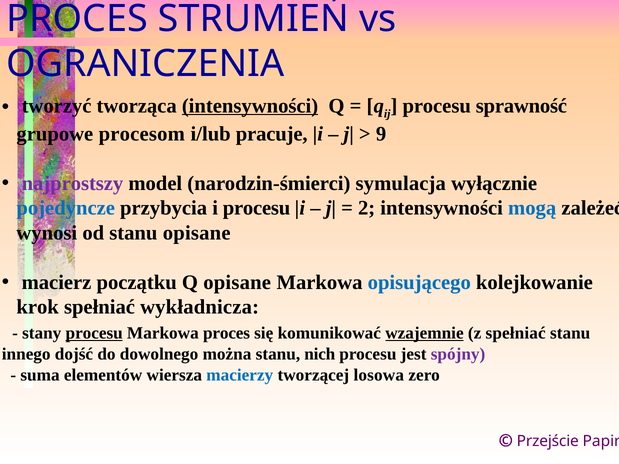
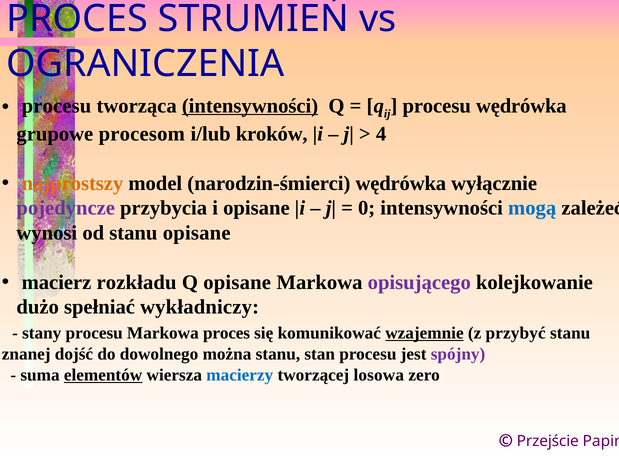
tworzyć at (57, 106): tworzyć -> procesu
procesu sprawność: sprawność -> wędrówka
pracuje: pracuje -> kroków
9: 9 -> 4
najprostszy colour: purple -> orange
narodzin-śmierci symulacja: symulacja -> wędrówka
pojedyncze colour: blue -> purple
i procesu: procesu -> opisane
2: 2 -> 0
początku: początku -> rozkładu
opisującego colour: blue -> purple
krok: krok -> dużo
wykładnicza: wykładnicza -> wykładniczy
procesu at (94, 333) underline: present -> none
z spełniać: spełniać -> przybyć
innego: innego -> znanej
nich: nich -> stan
elementów underline: none -> present
